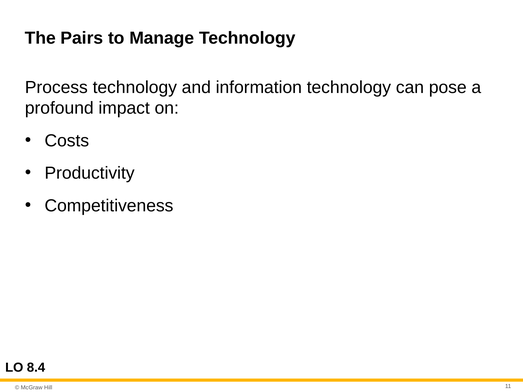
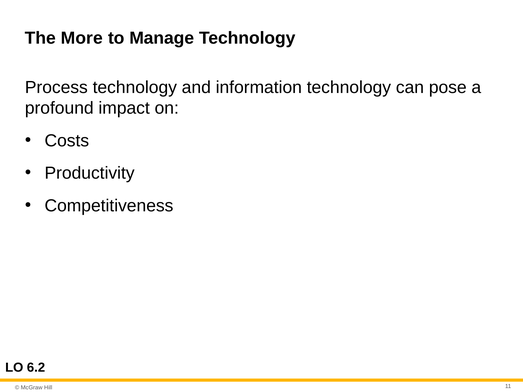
Pairs: Pairs -> More
8.4: 8.4 -> 6.2
